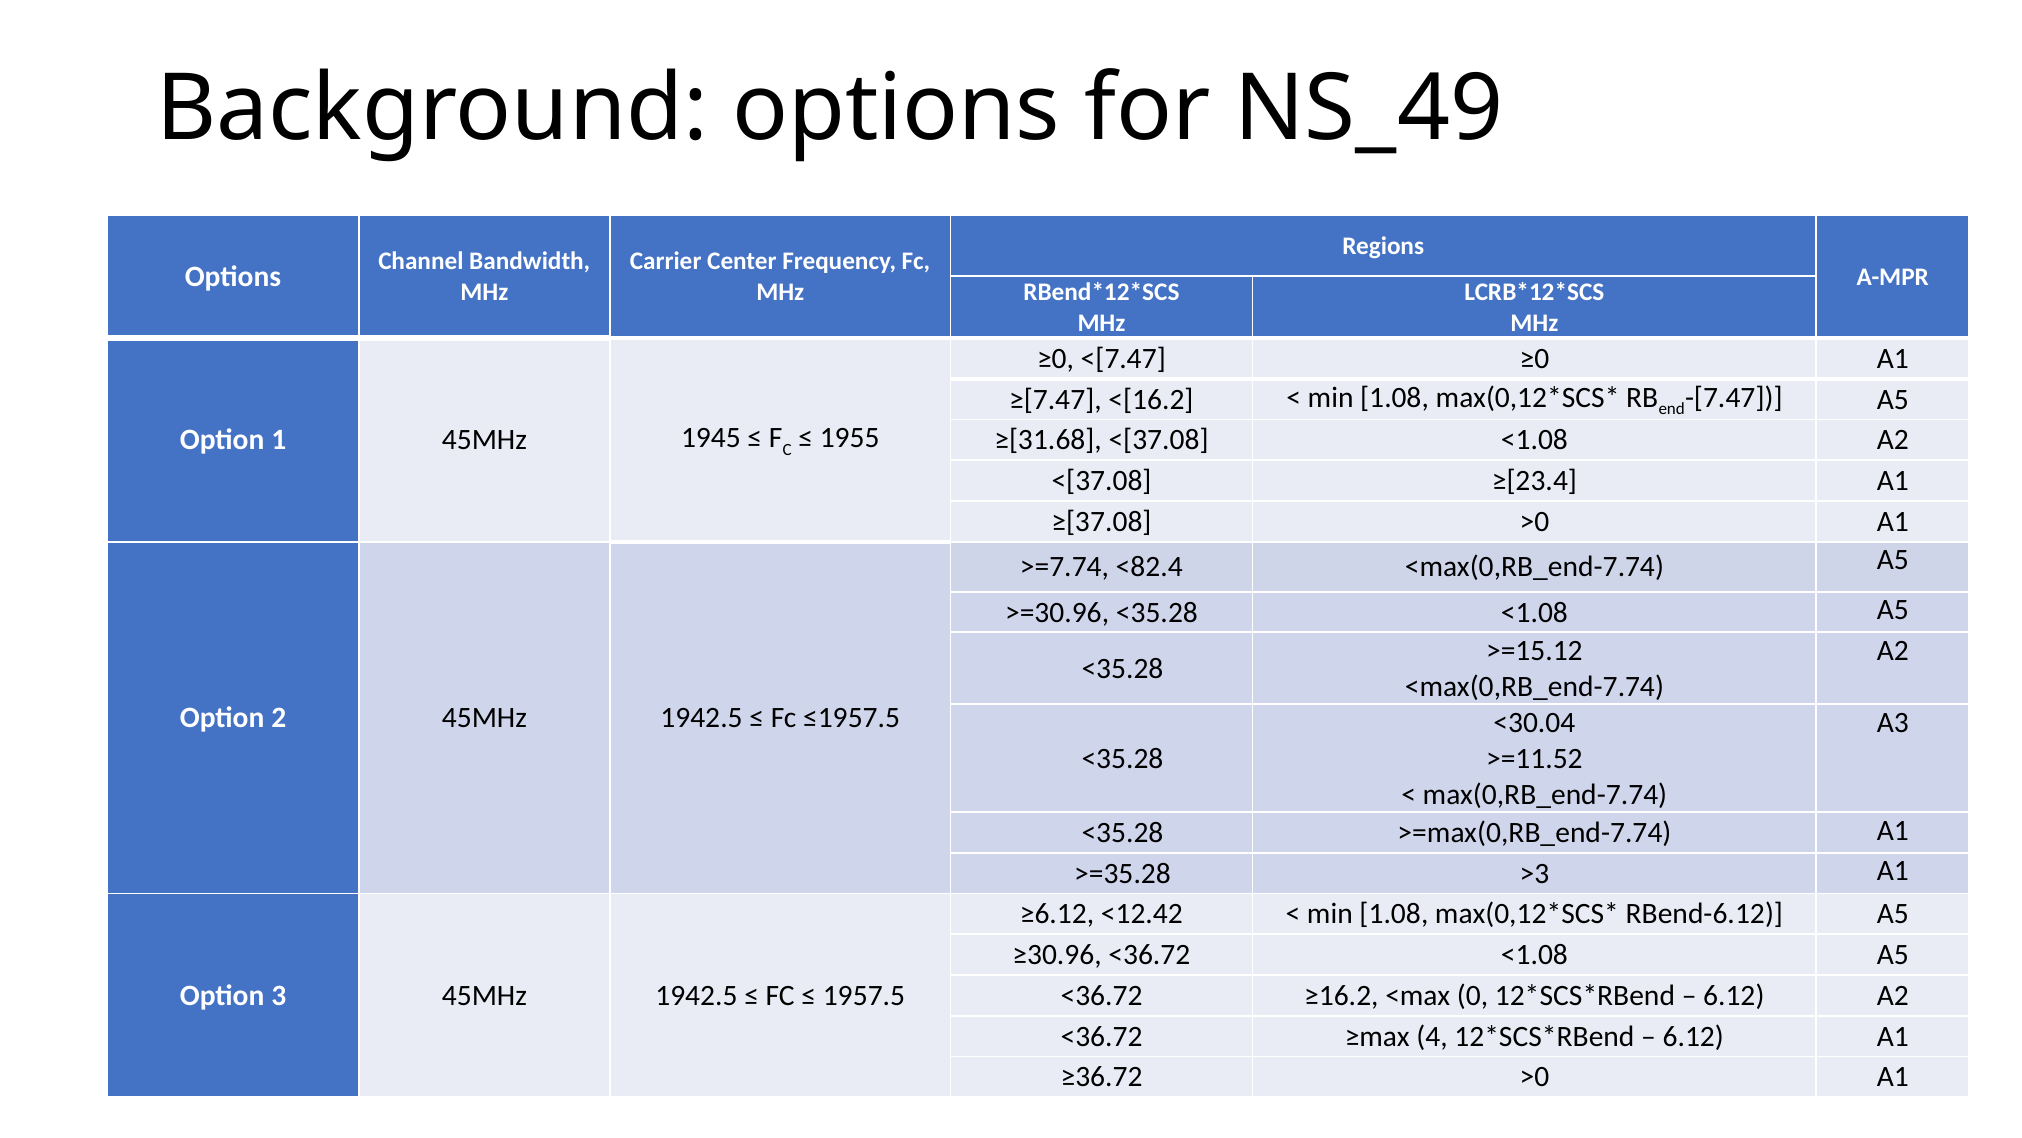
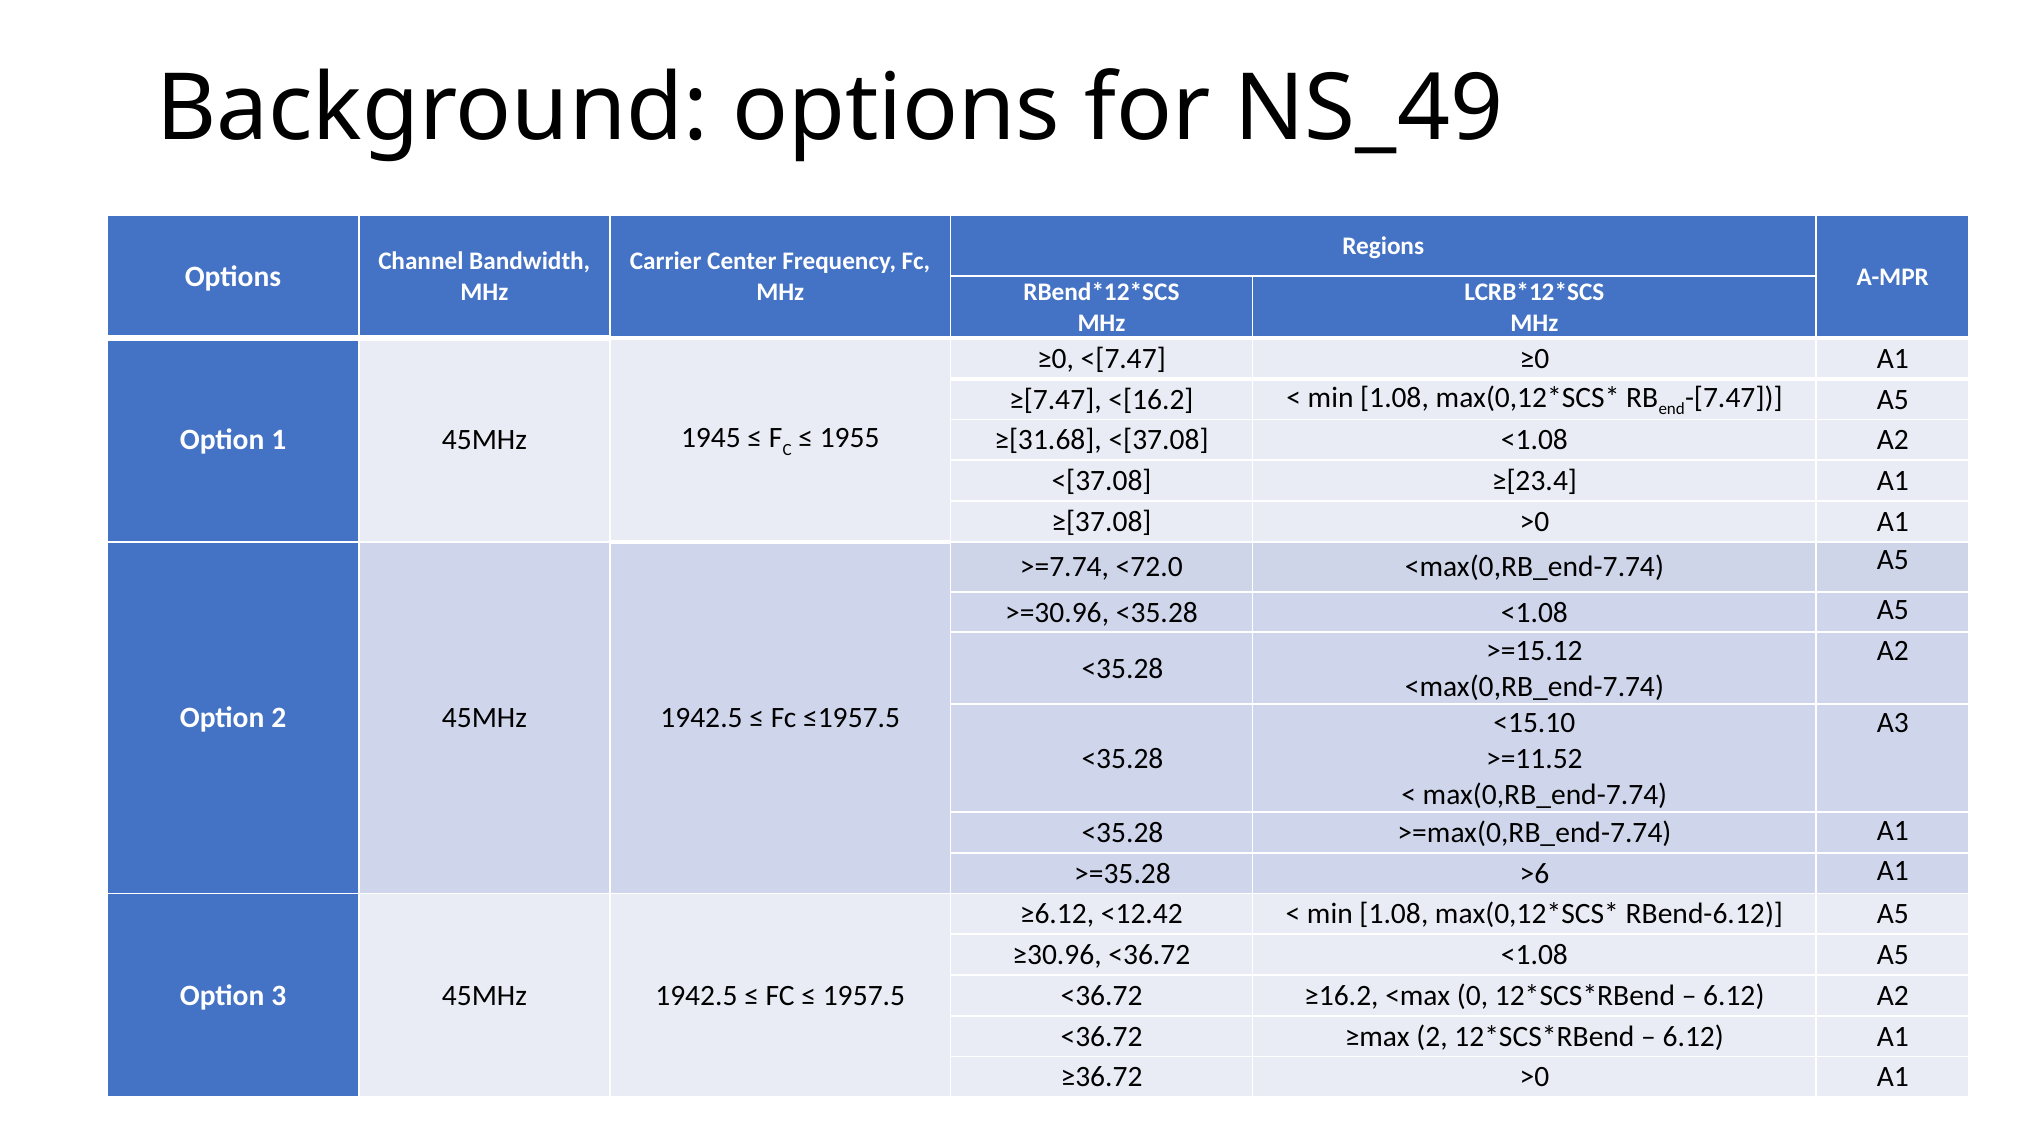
<82.4: <82.4 -> <72.0
<30.04: <30.04 -> <15.10
>3: >3 -> >6
≥max 4: 4 -> 2
